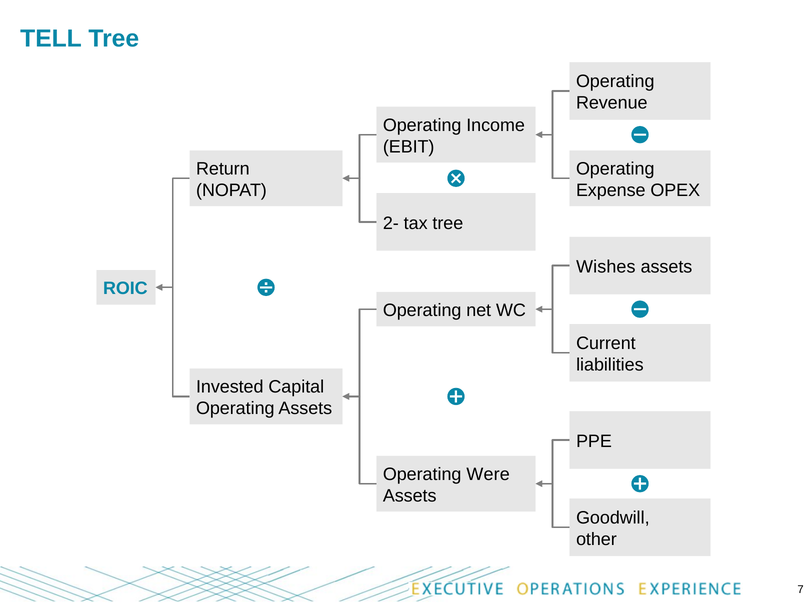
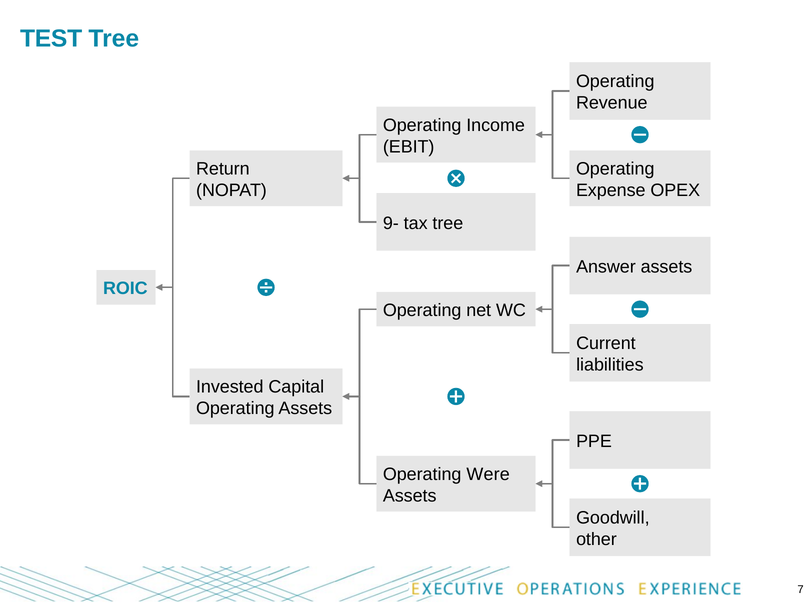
TELL: TELL -> TEST
2-: 2- -> 9-
Wishes: Wishes -> Answer
